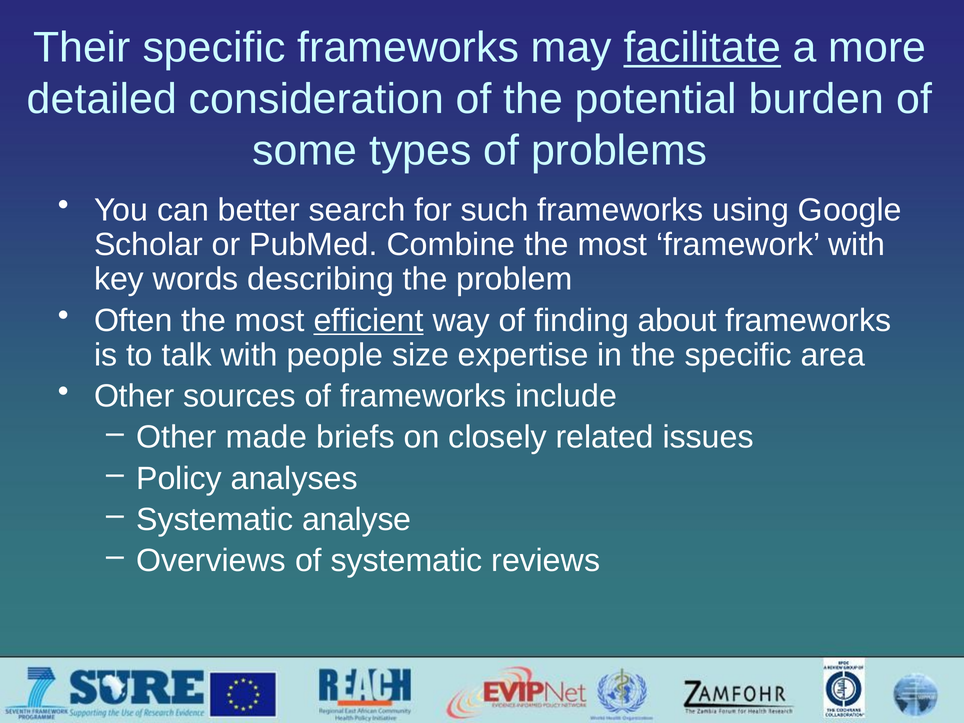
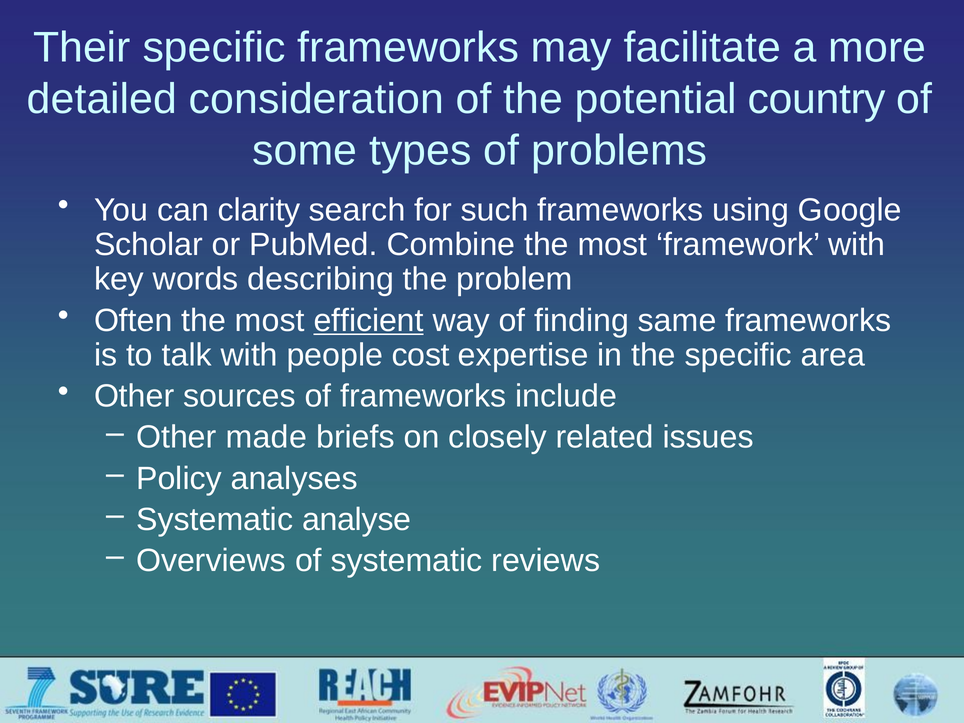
facilitate underline: present -> none
burden: burden -> country
better: better -> clarity
about: about -> same
size: size -> cost
